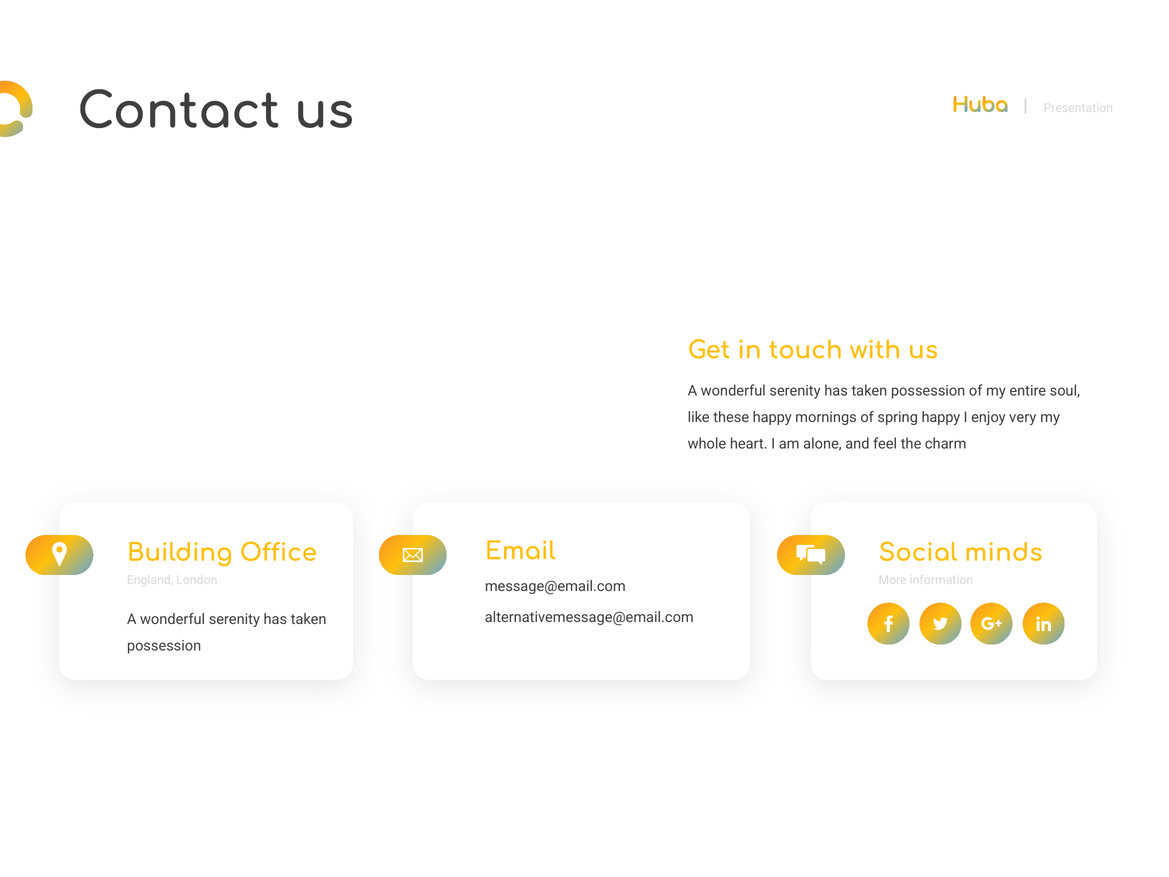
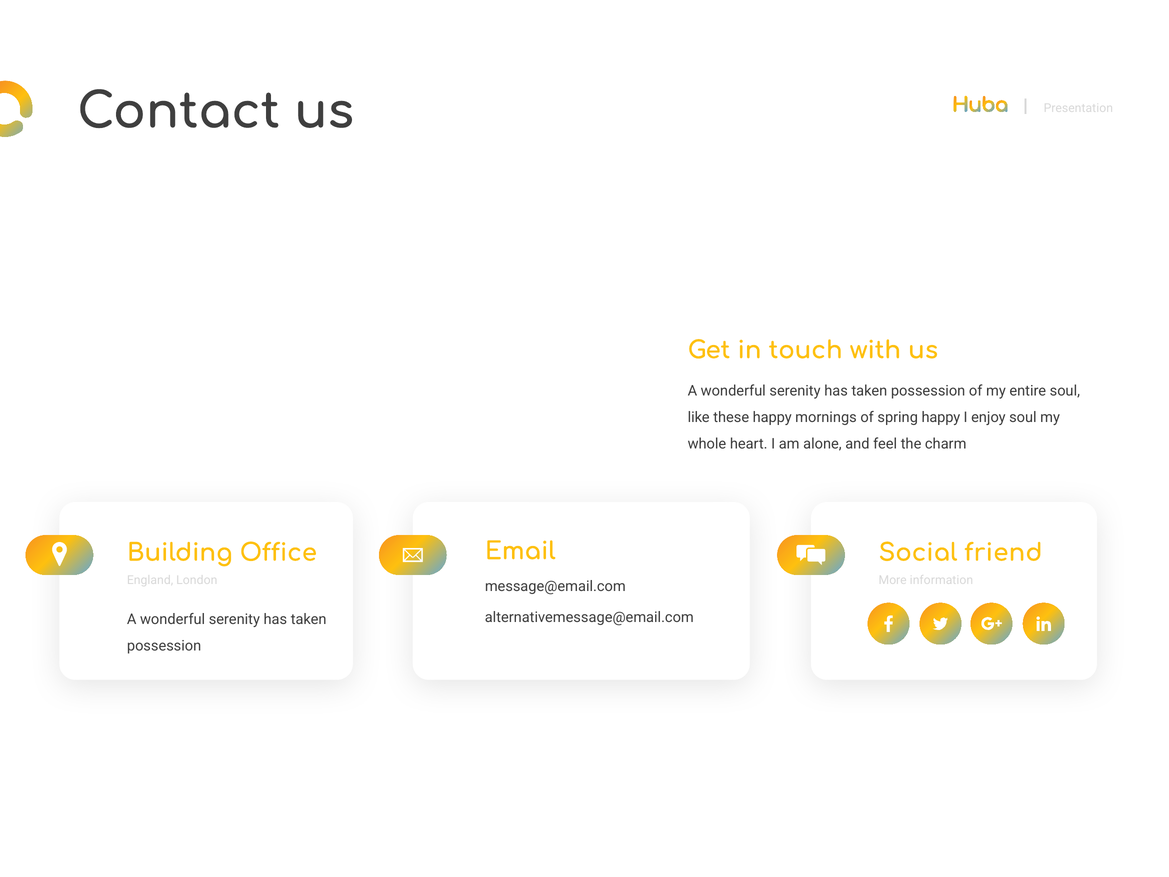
enjoy very: very -> soul
minds: minds -> friend
